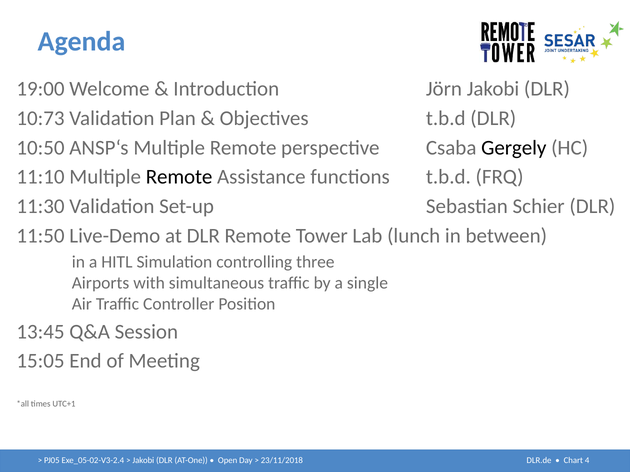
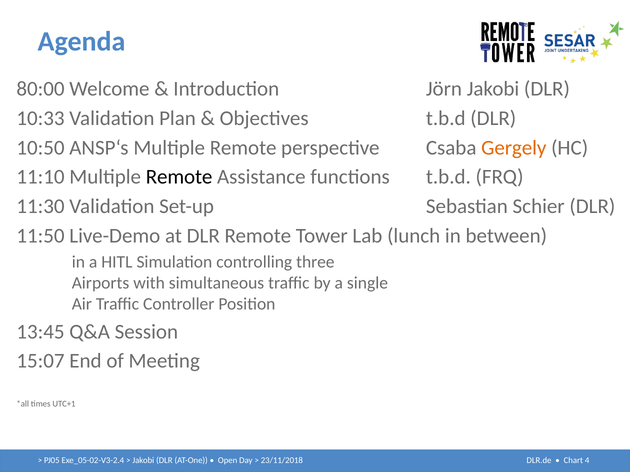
19:00: 19:00 -> 80:00
10:73: 10:73 -> 10:33
Gergely colour: black -> orange
15:05: 15:05 -> 15:07
